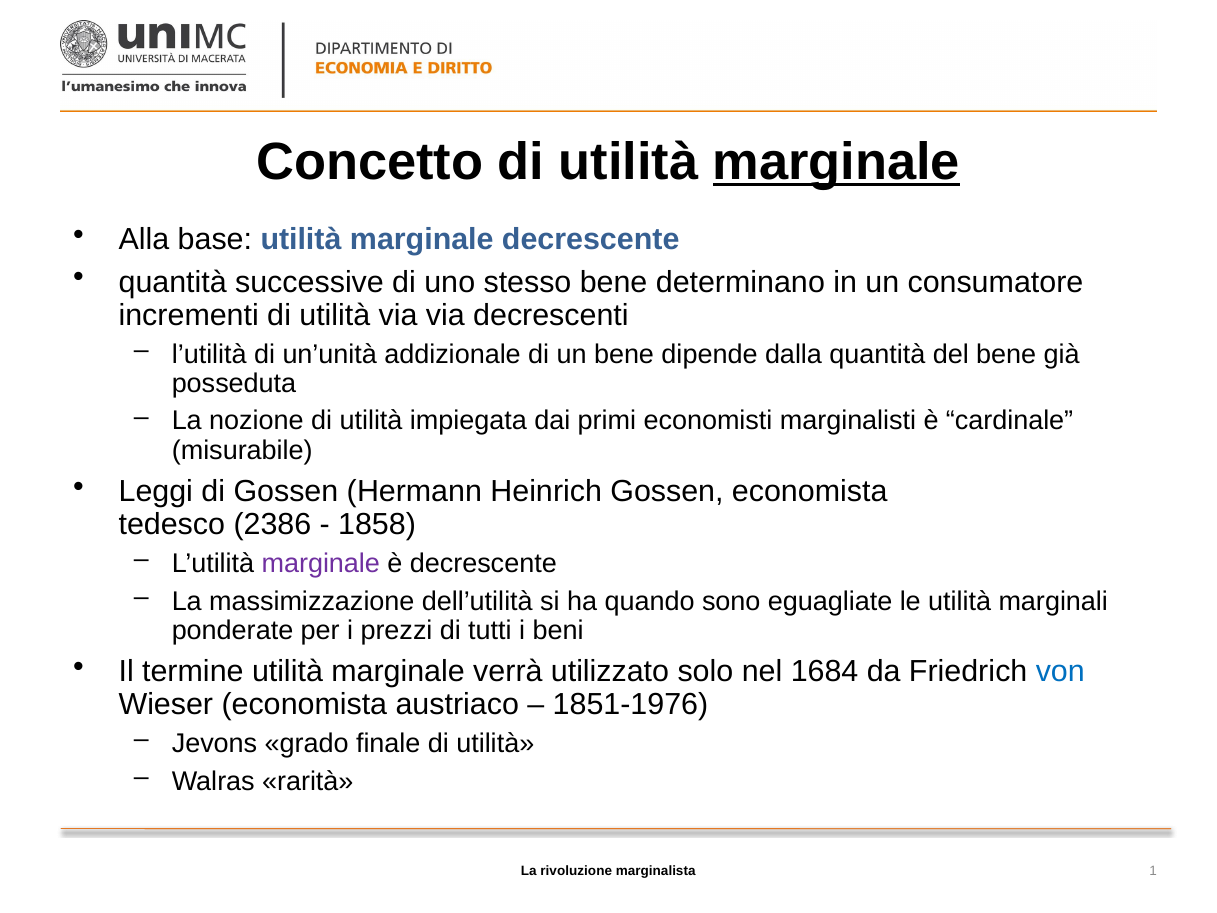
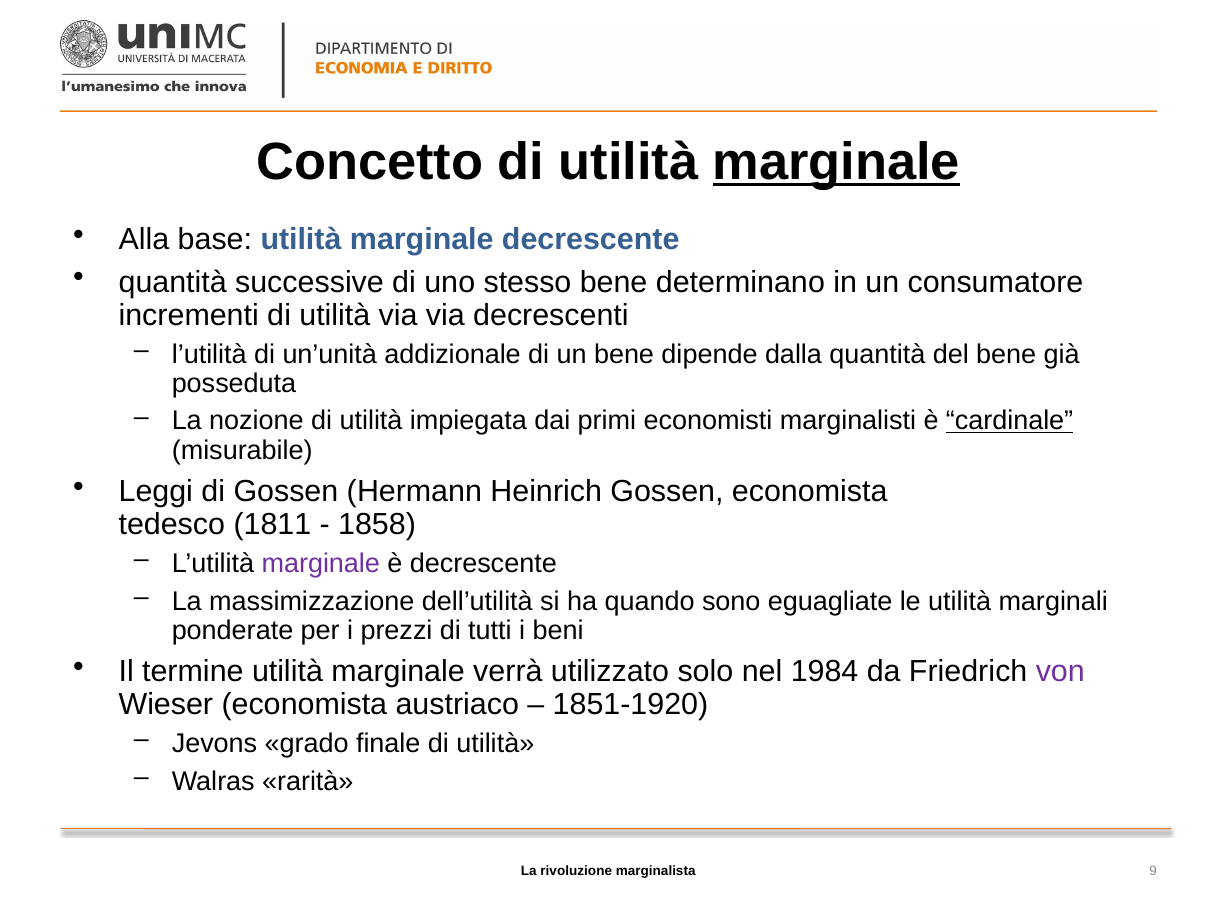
cardinale underline: none -> present
2386: 2386 -> 1811
1684: 1684 -> 1984
von colour: blue -> purple
1851-1976: 1851-1976 -> 1851-1920
1: 1 -> 9
